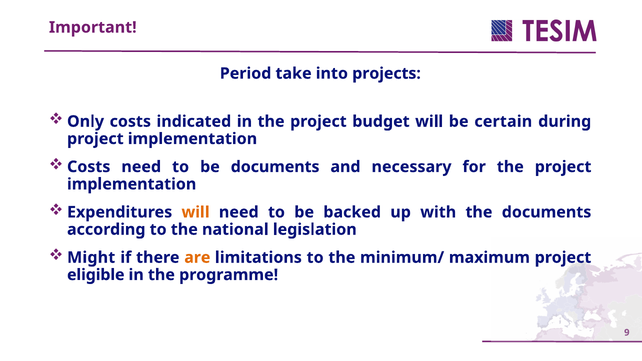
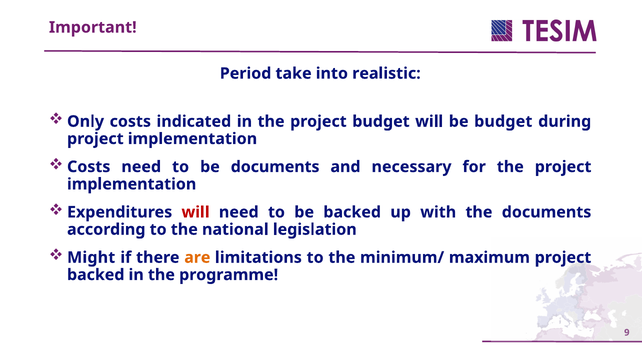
projects: projects -> realistic
be certain: certain -> budget
will at (196, 212) colour: orange -> red
eligible at (96, 275): eligible -> backed
